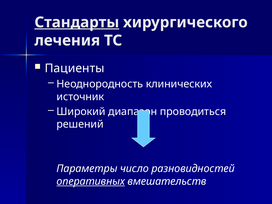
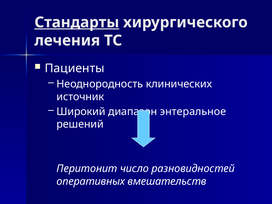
проводиться: проводиться -> энтеральное
Параметры: Параметры -> Перитонит
оперативных underline: present -> none
